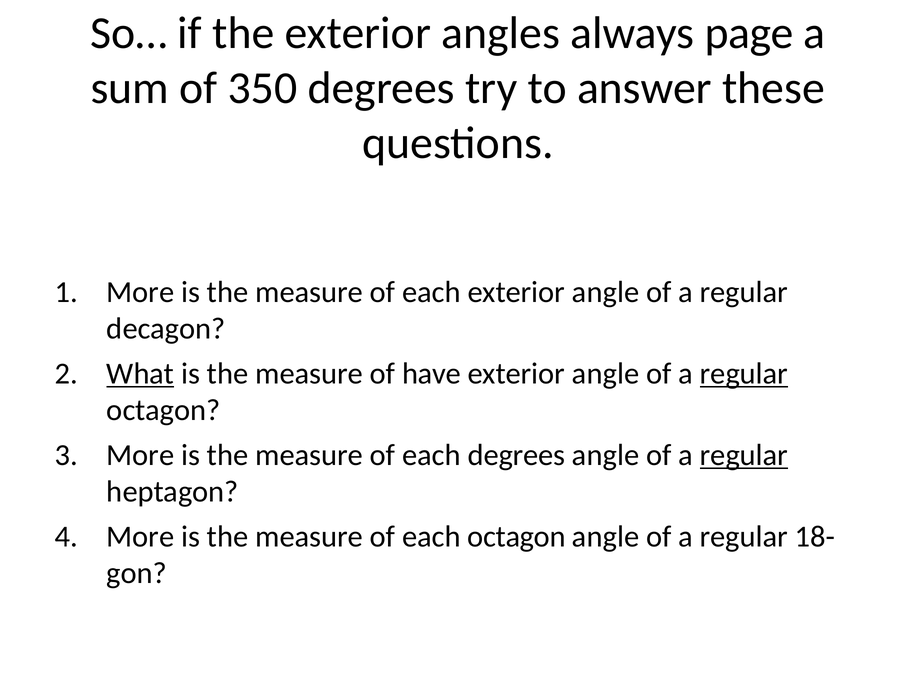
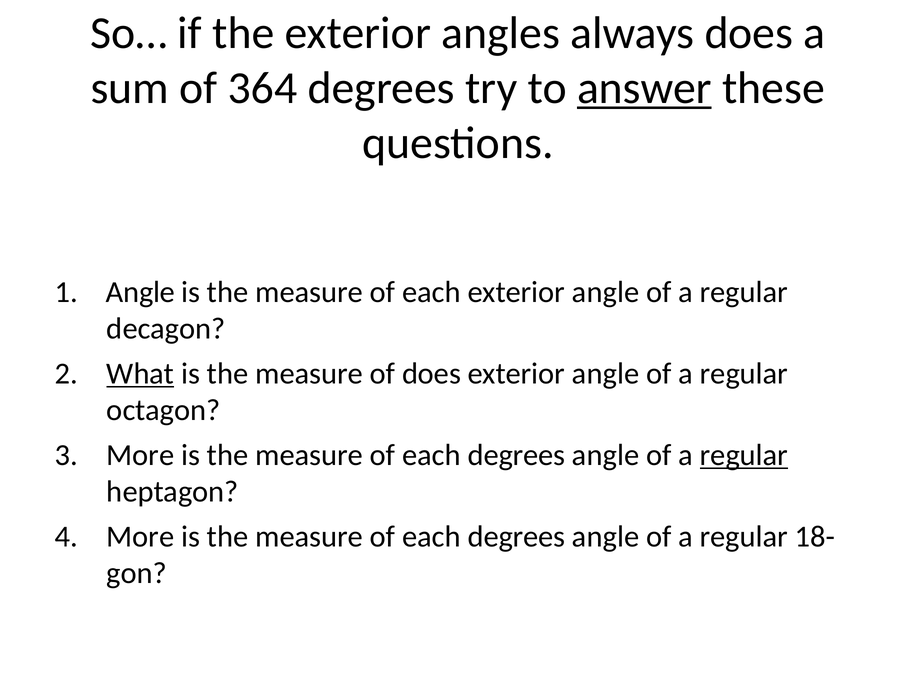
always page: page -> does
350: 350 -> 364
answer underline: none -> present
More at (140, 292): More -> Angle
of have: have -> does
regular at (744, 374) underline: present -> none
octagon at (517, 536): octagon -> degrees
